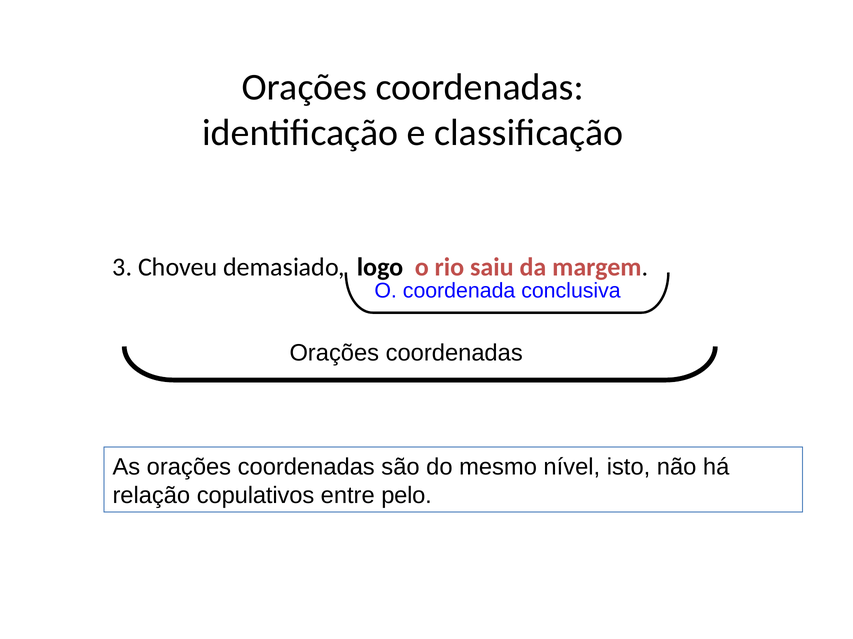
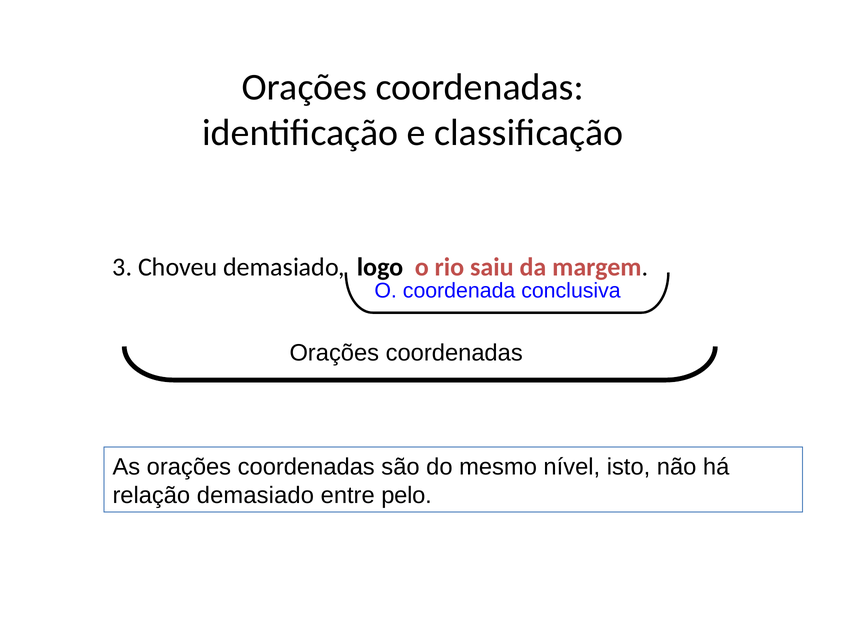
relação copulativos: copulativos -> demasiado
